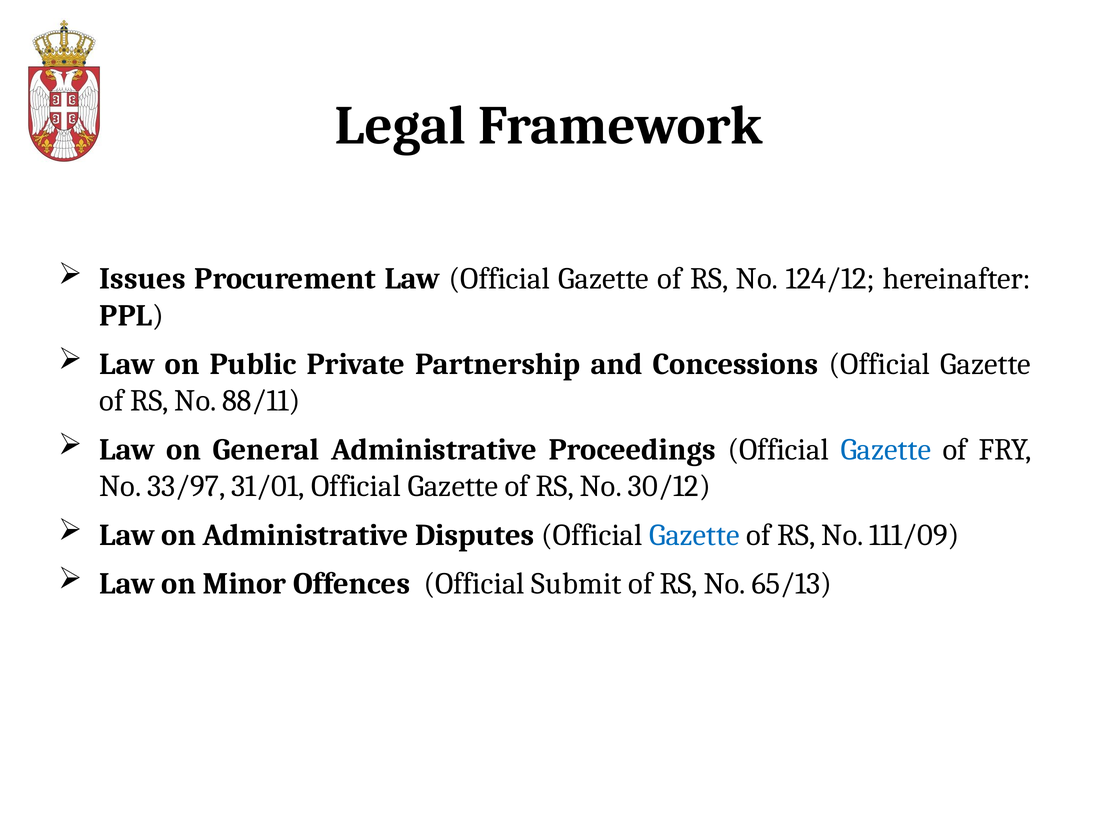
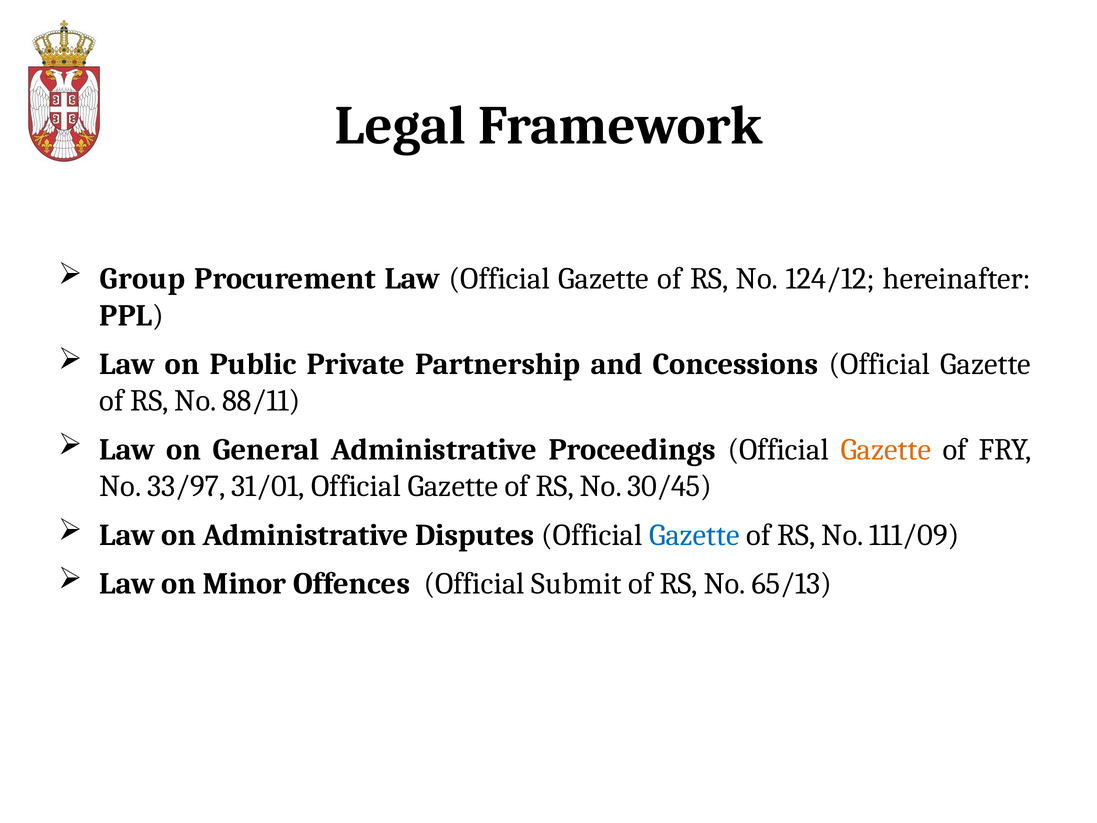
Issues: Issues -> Group
Gazette at (886, 450) colour: blue -> orange
30/12: 30/12 -> 30/45
